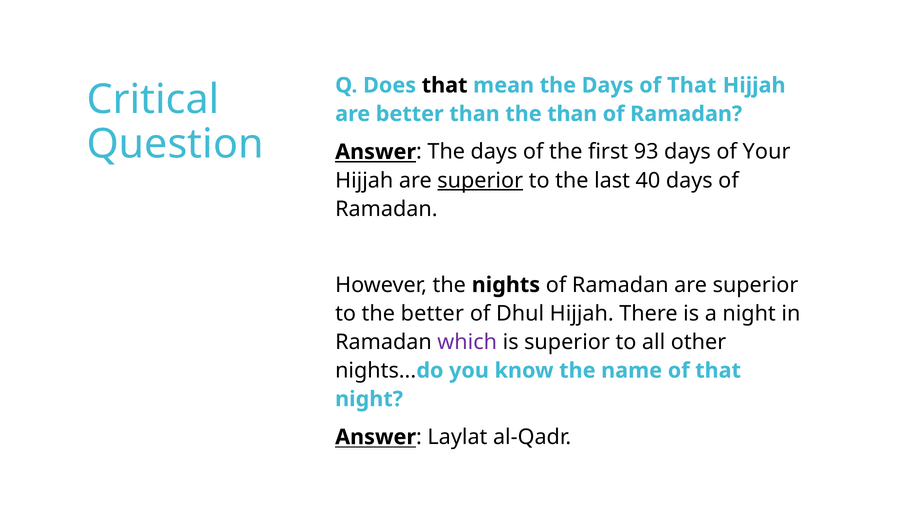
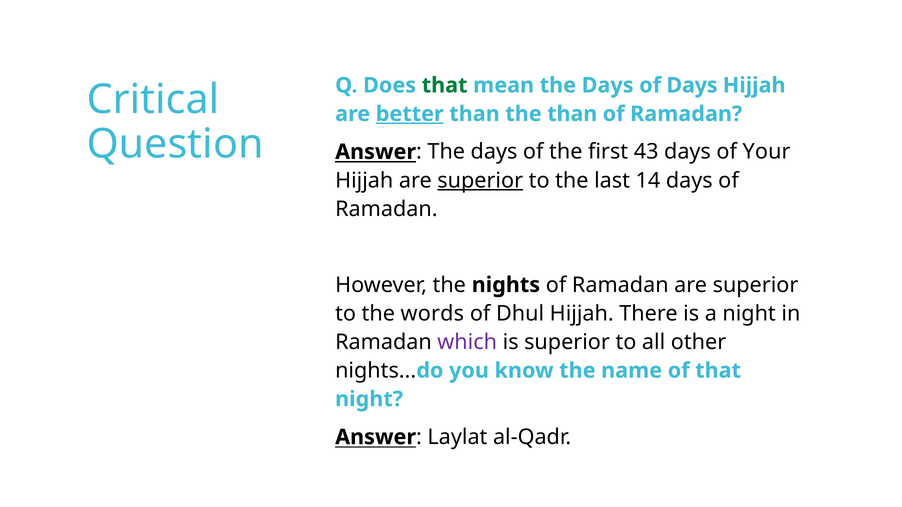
that at (445, 85) colour: black -> green
Days of That: That -> Days
better at (410, 114) underline: none -> present
93: 93 -> 43
40: 40 -> 14
the better: better -> words
